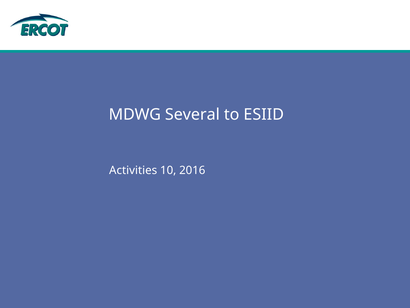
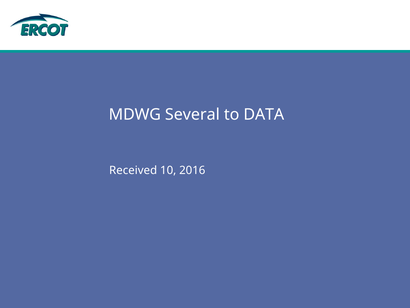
ESIID: ESIID -> DATA
Activities: Activities -> Received
